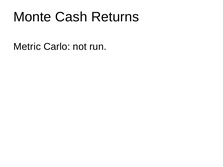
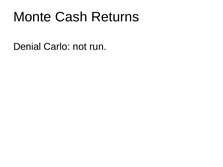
Metric: Metric -> Denial
